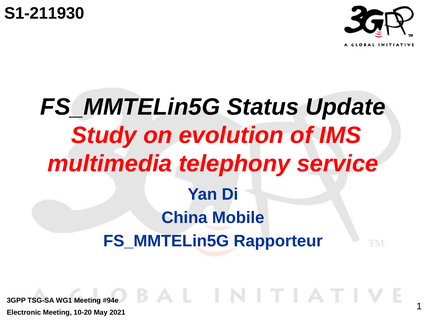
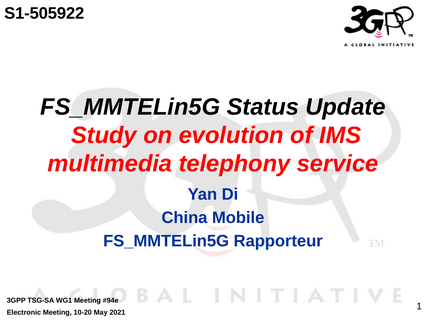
S1-211930: S1-211930 -> S1-505922
